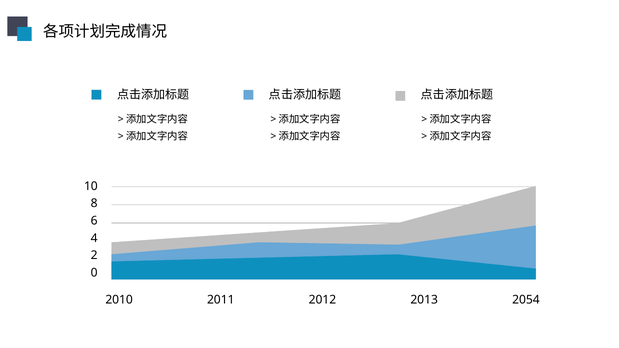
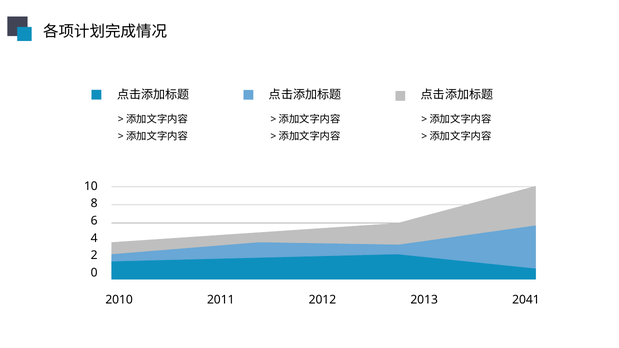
2054: 2054 -> 2041
